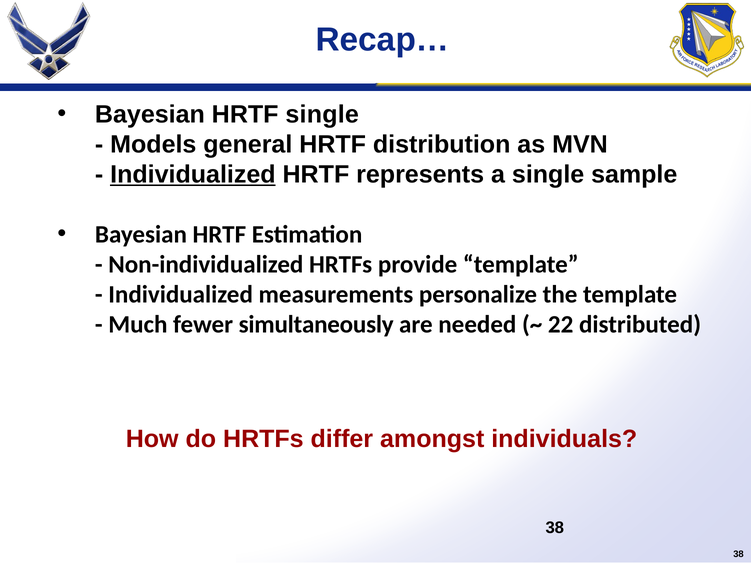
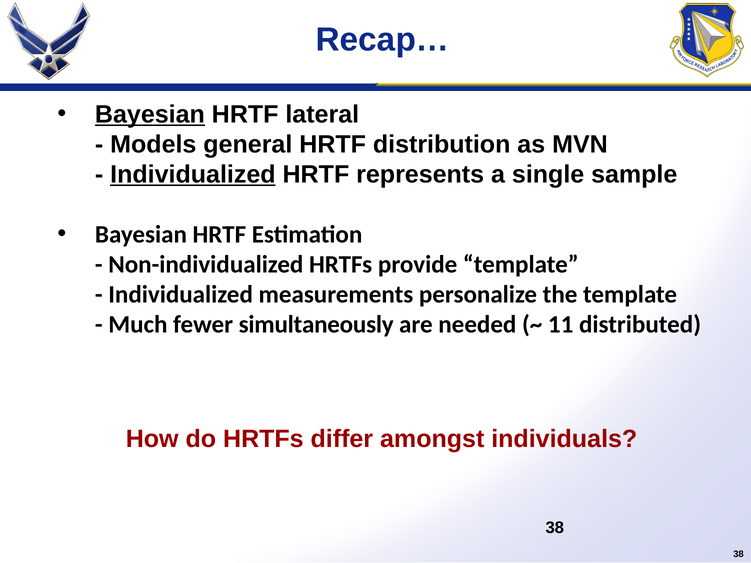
Bayesian at (150, 114) underline: none -> present
HRTF single: single -> lateral
22: 22 -> 11
